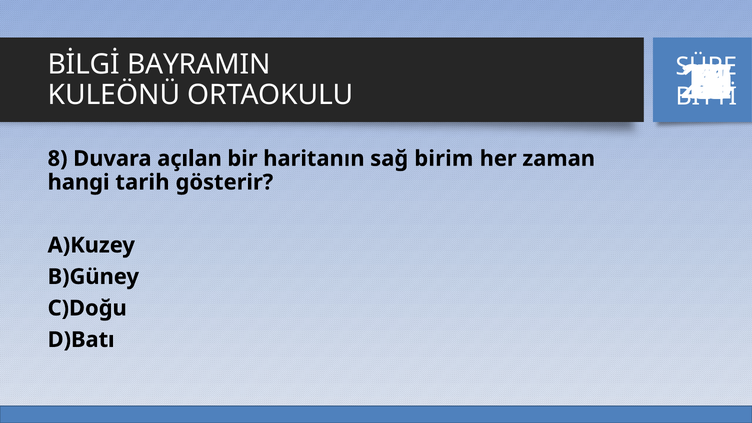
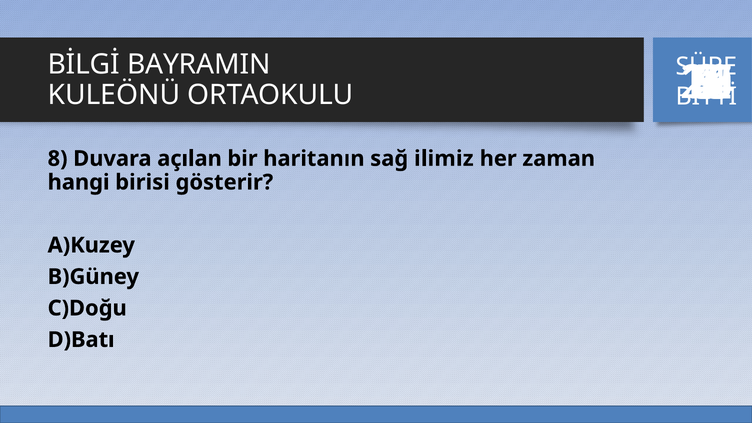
birim: birim -> ilimiz
tarih: tarih -> birisi
